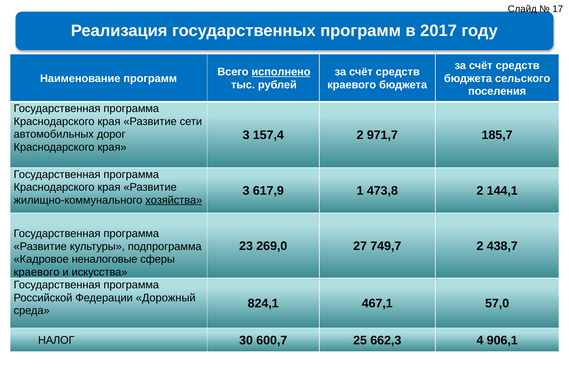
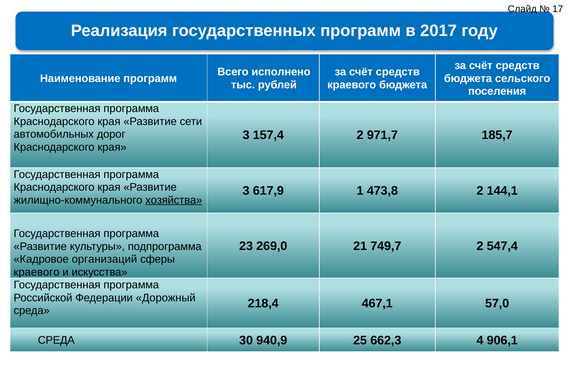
исполнено underline: present -> none
27: 27 -> 21
438,7: 438,7 -> 547,4
неналоговые: неналоговые -> организаций
824,1: 824,1 -> 218,4
НАЛОГ at (56, 340): НАЛОГ -> СРЕДА
600,7: 600,7 -> 940,9
